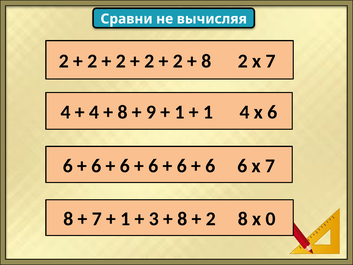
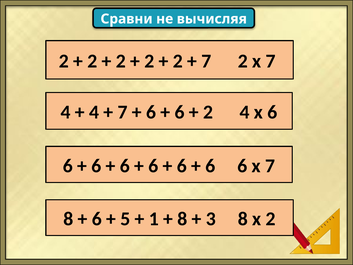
8 at (206, 61): 8 -> 7
8 at (123, 112): 8 -> 7
9 at (151, 112): 9 -> 6
1 at (180, 112): 1 -> 6
1 at (208, 112): 1 -> 2
7 at (97, 219): 7 -> 6
1 at (125, 219): 1 -> 5
3: 3 -> 1
2 at (211, 219): 2 -> 3
х 0: 0 -> 2
